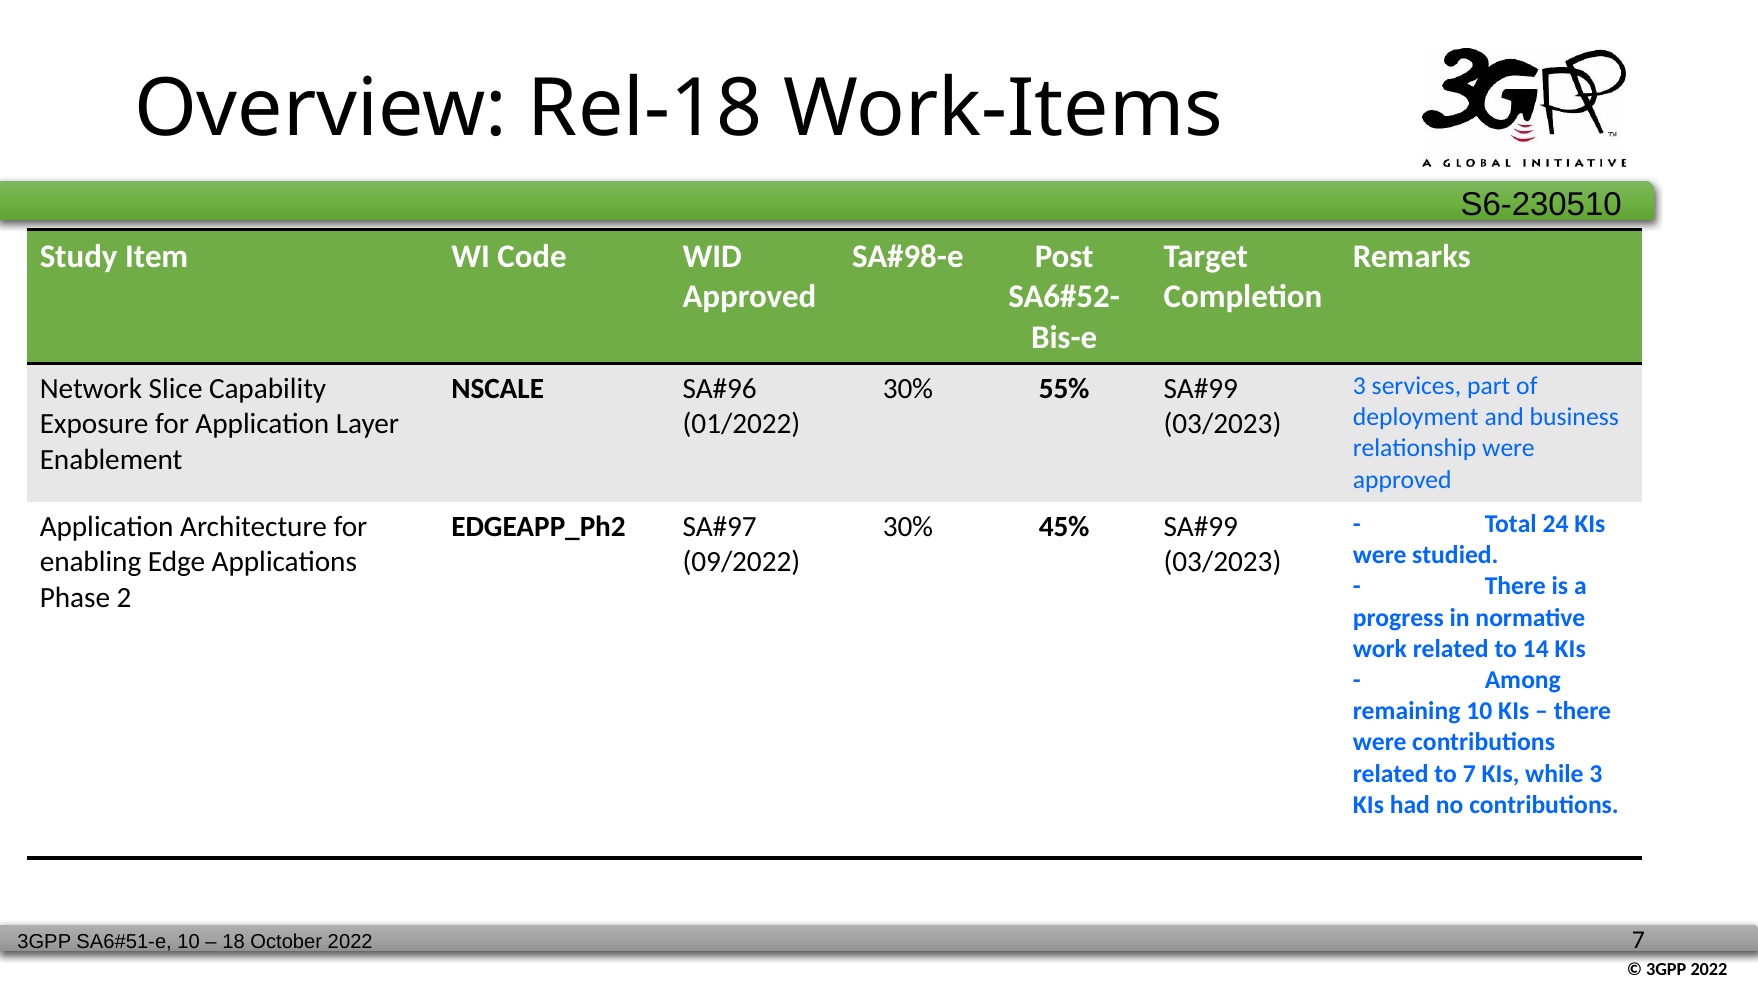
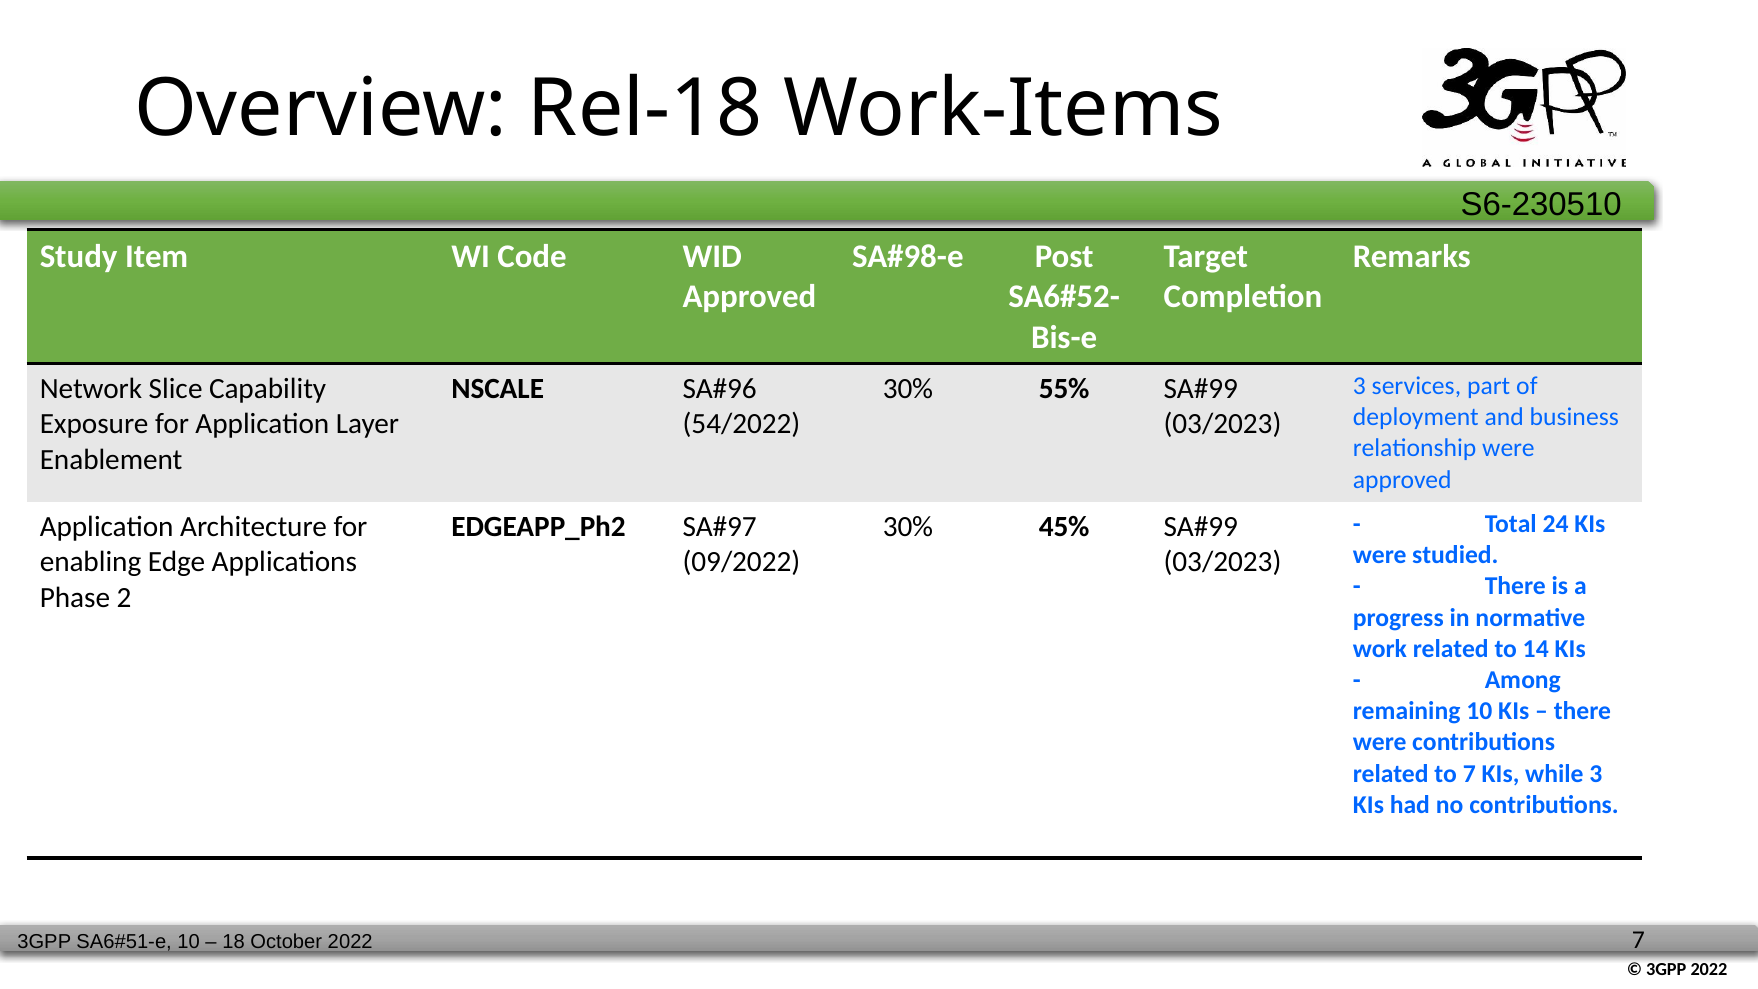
01/2022: 01/2022 -> 54/2022
